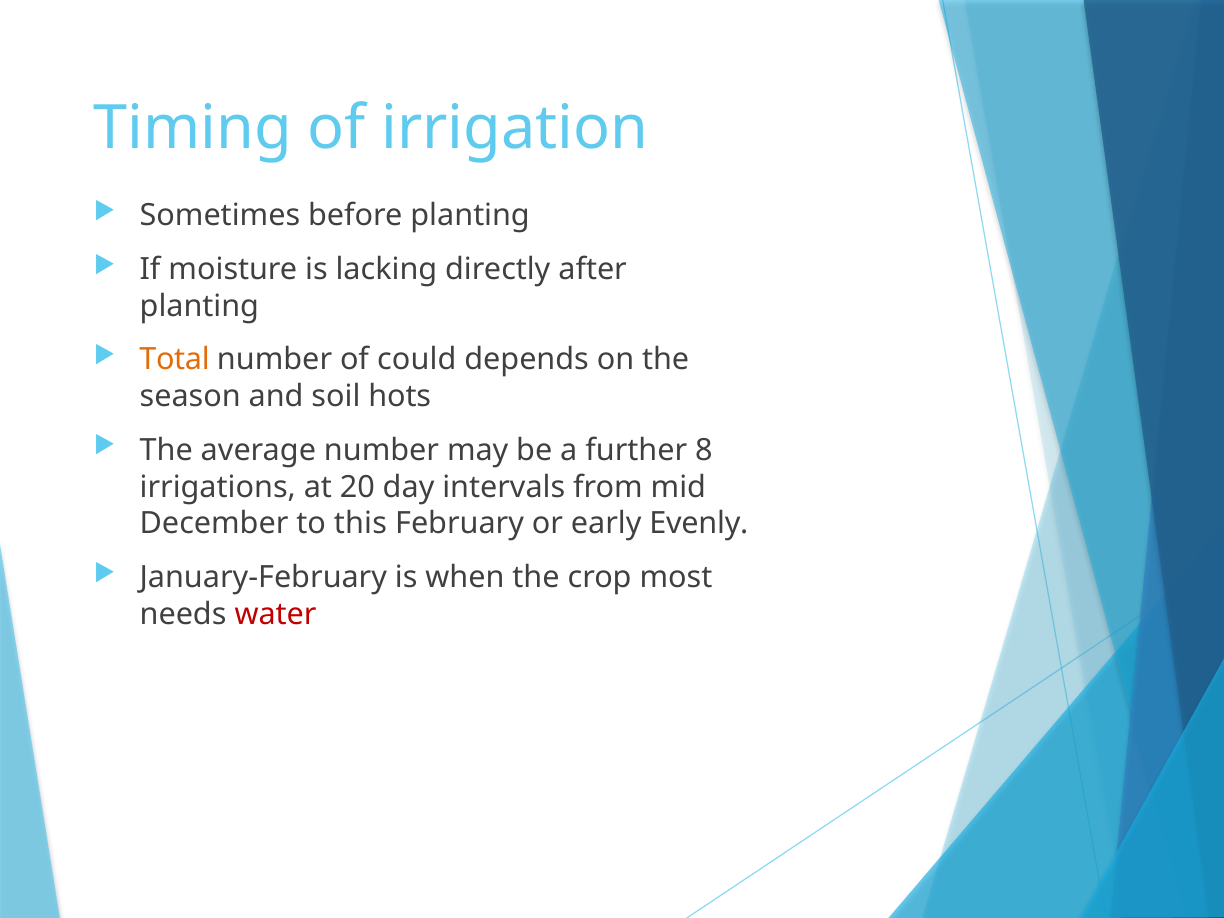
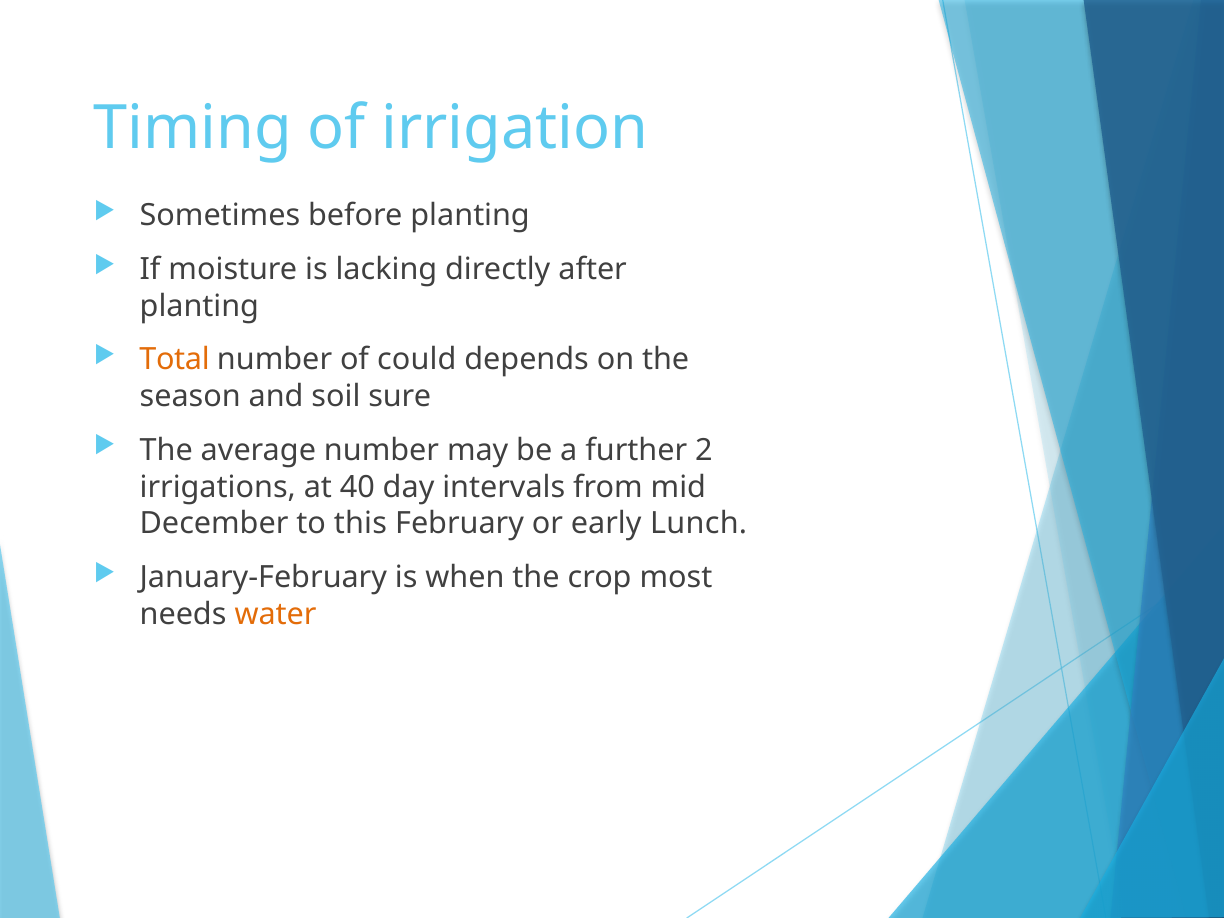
hots: hots -> sure
8: 8 -> 2
20: 20 -> 40
Evenly: Evenly -> Lunch
water colour: red -> orange
